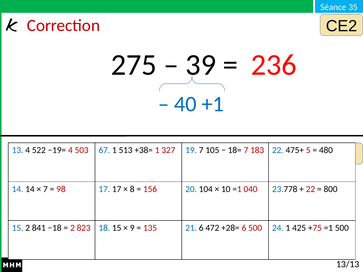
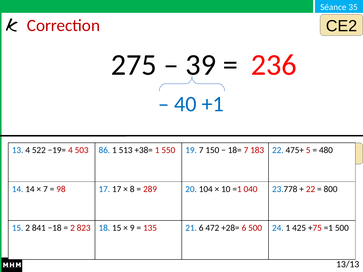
67: 67 -> 86
327: 327 -> 550
105: 105 -> 150
156: 156 -> 289
